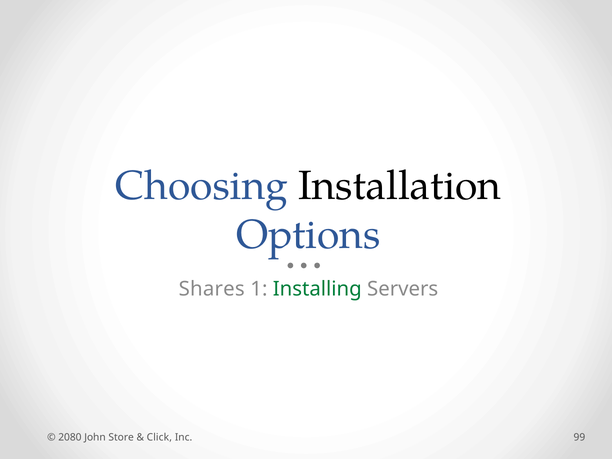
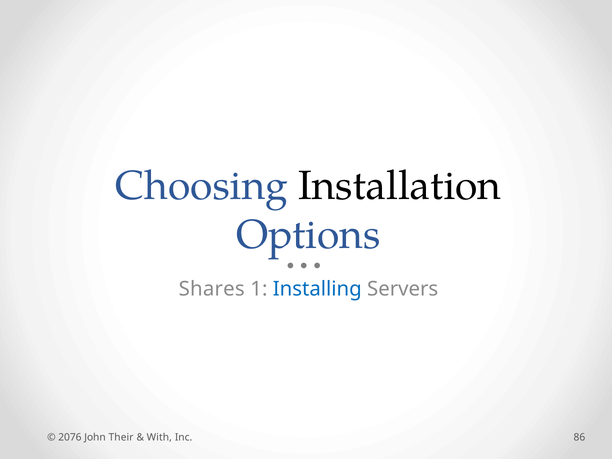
Installing colour: green -> blue
2080: 2080 -> 2076
Store: Store -> Their
Click: Click -> With
99: 99 -> 86
